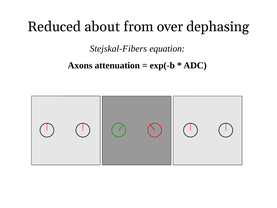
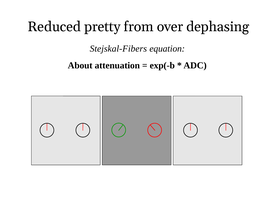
about: about -> pretty
Axons: Axons -> About
